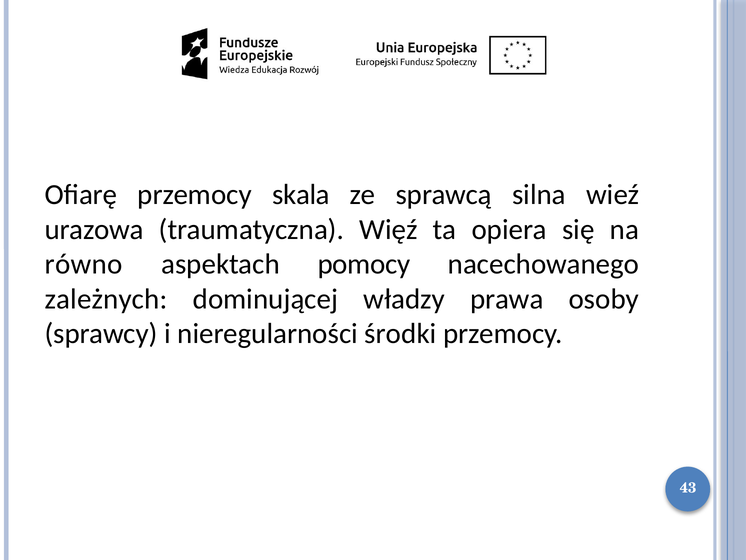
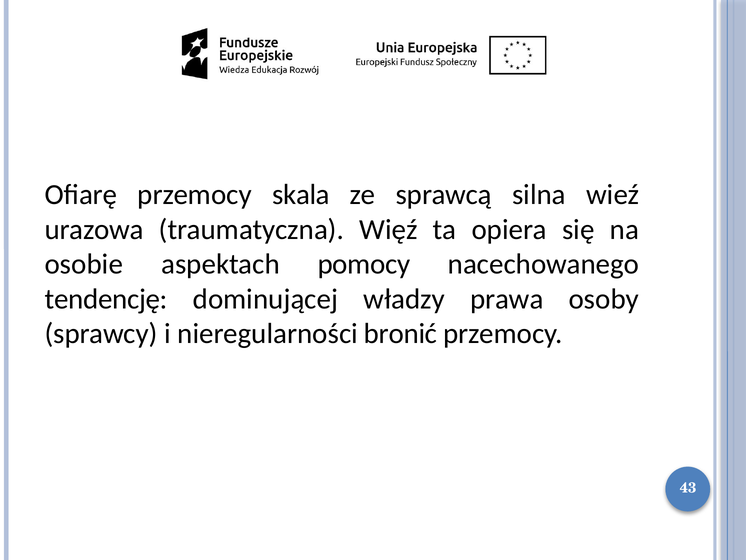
równo: równo -> osobie
zależnych: zależnych -> tendencję
środki: środki -> bronić
